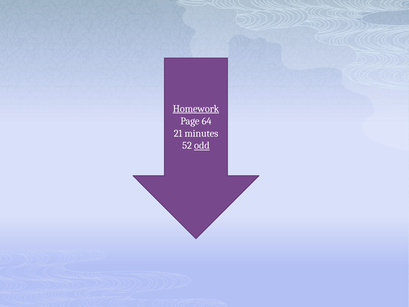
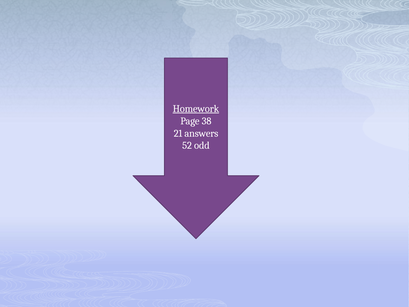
64: 64 -> 38
minutes: minutes -> answers
odd underline: present -> none
